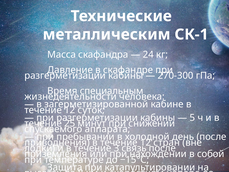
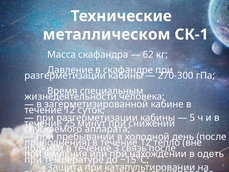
металлическим: металлическим -> металлическом
24: 24 -> 62
стран: стран -> тепло
собой: собой -> одеть
